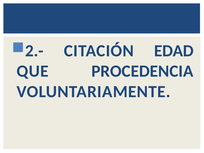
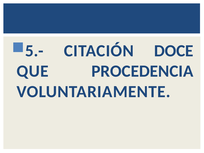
2.-: 2.- -> 5.-
EDAD: EDAD -> DOCE
